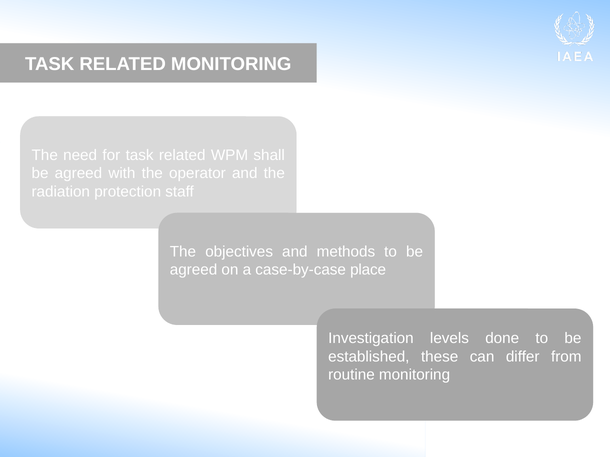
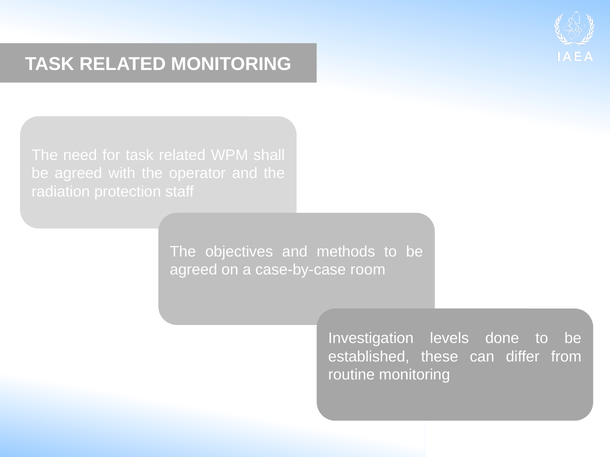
place: place -> room
